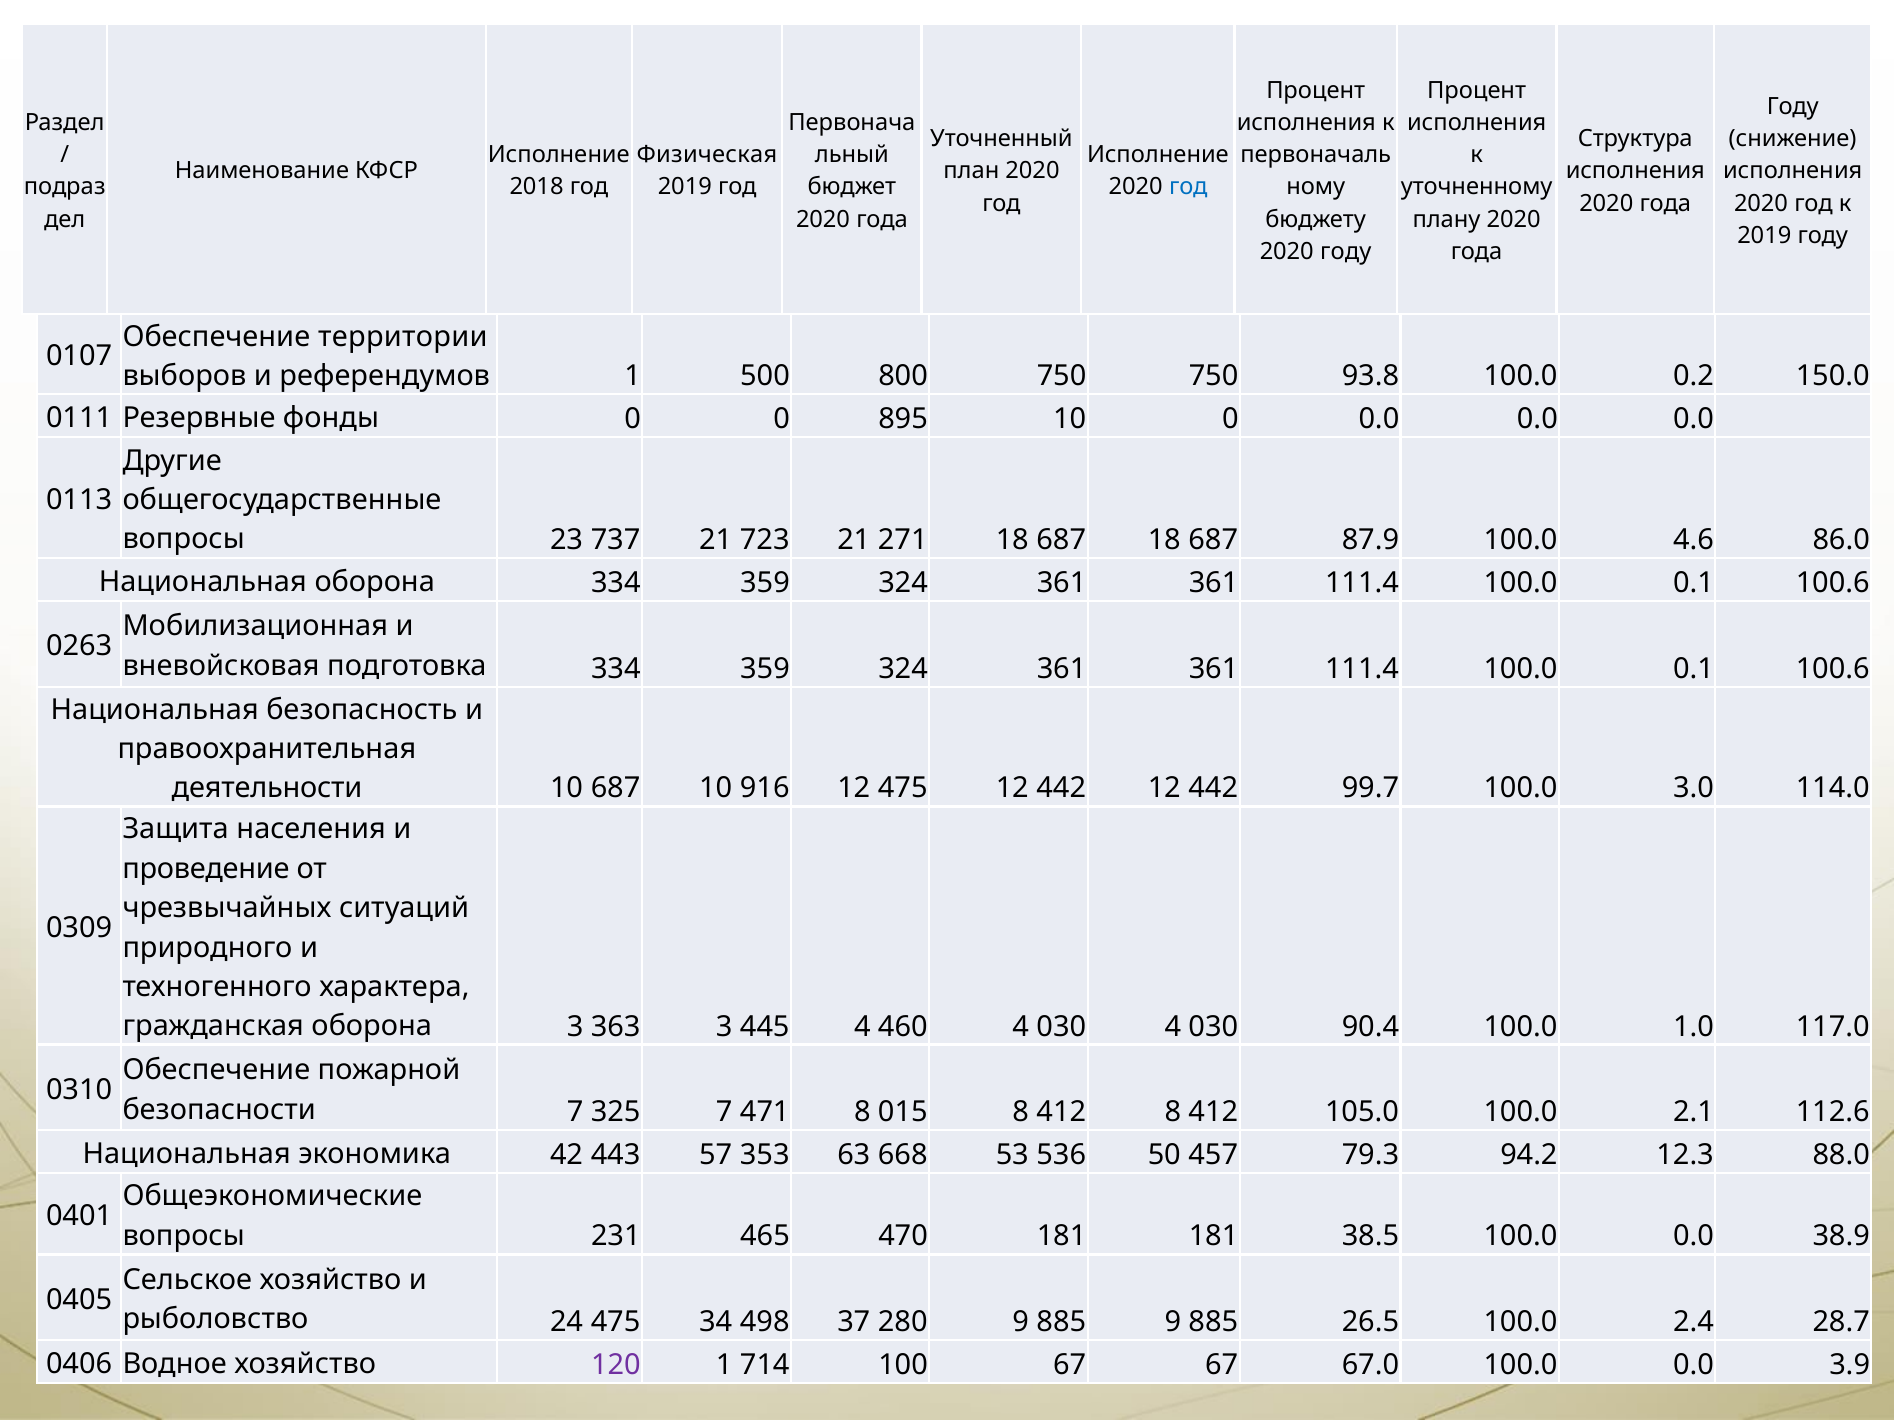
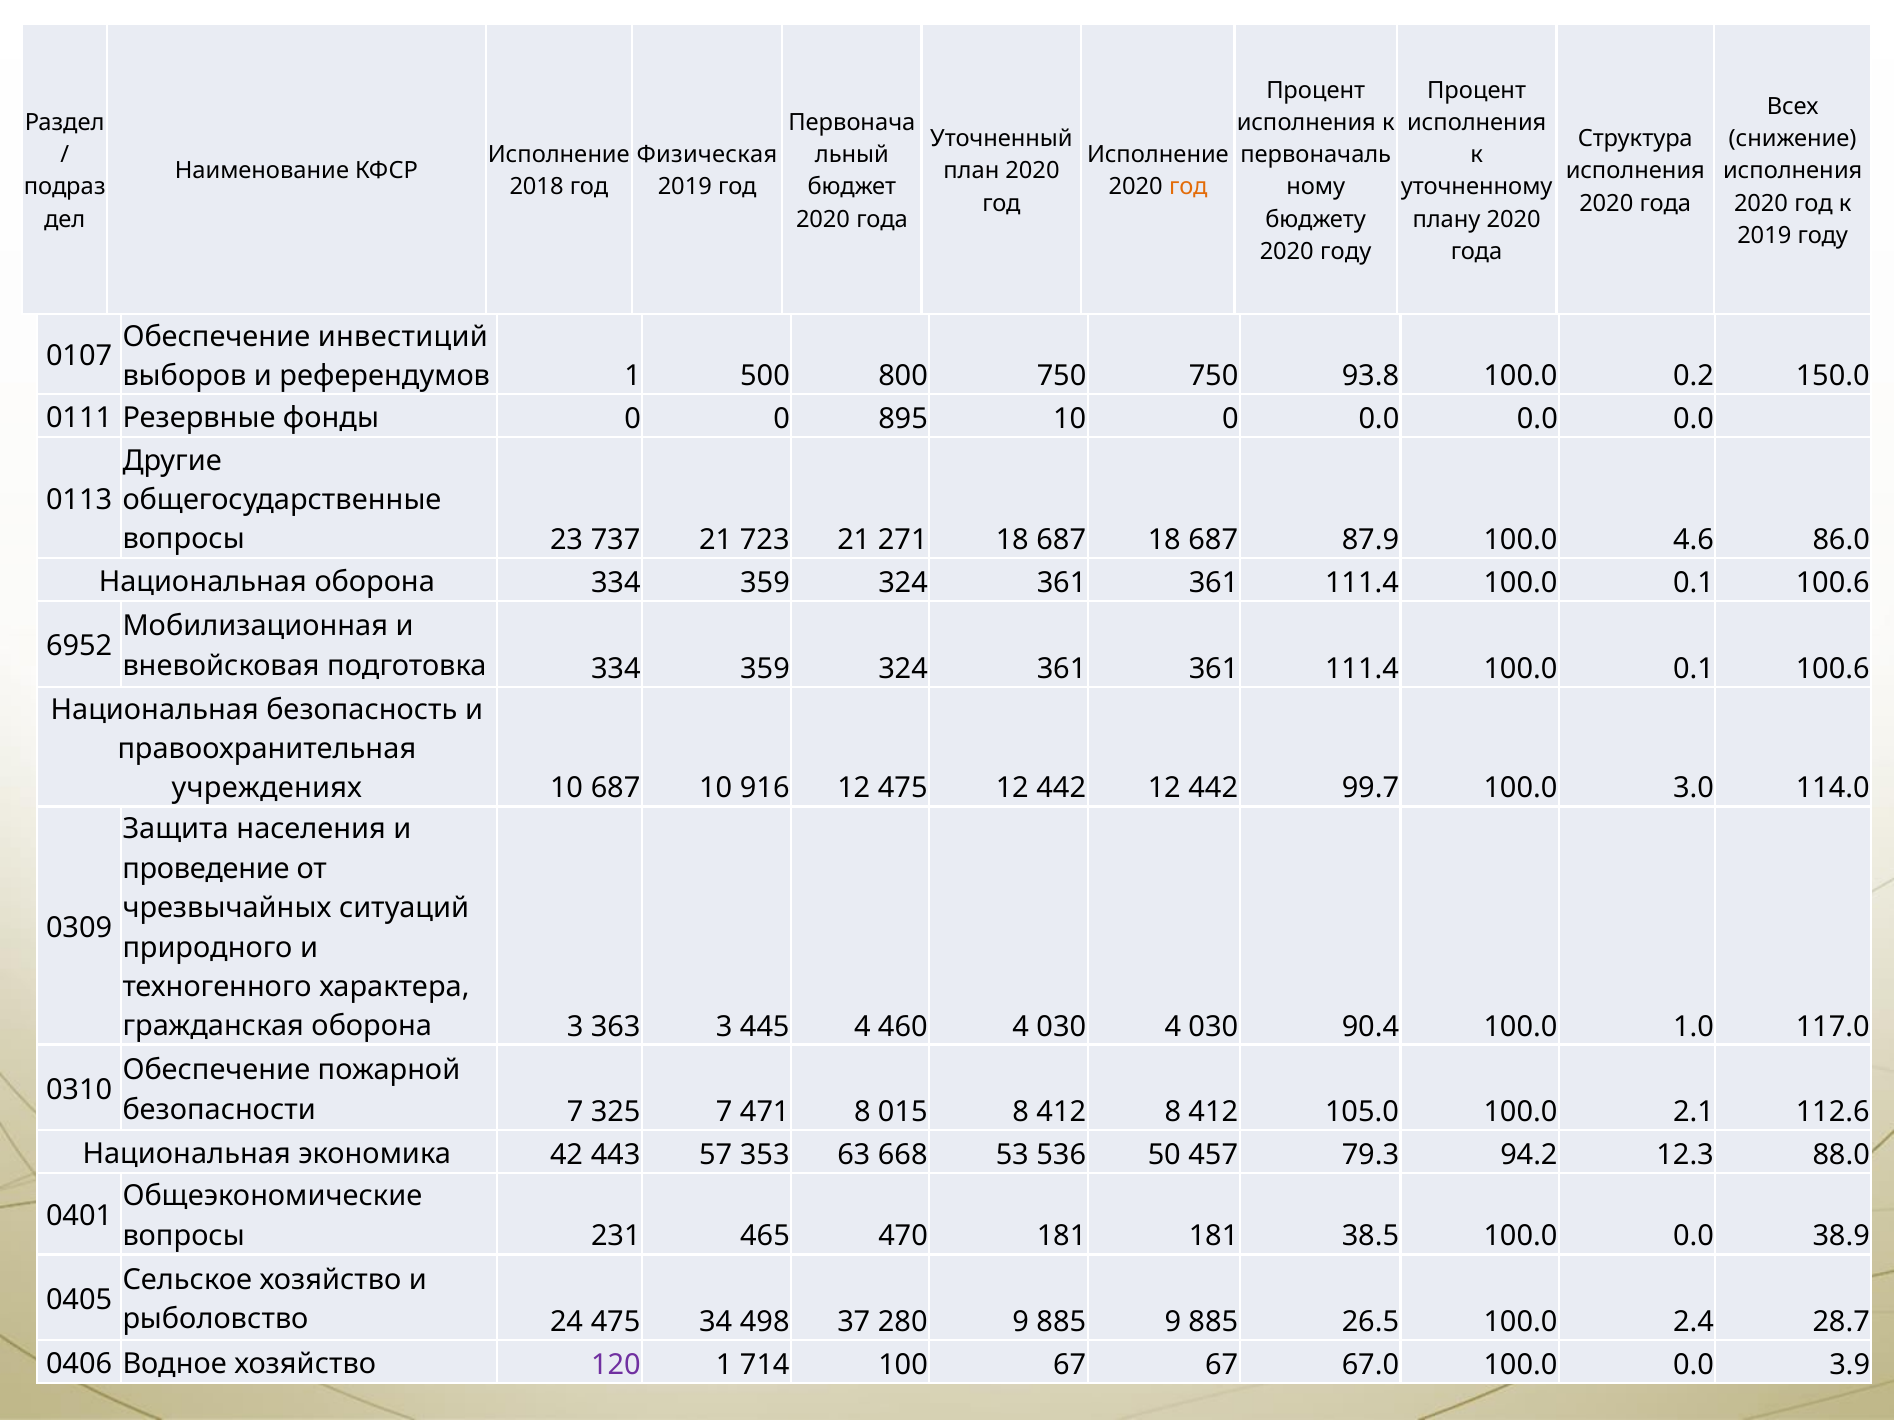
Году at (1793, 107): Году -> Всех
год at (1188, 187) colour: blue -> orange
территории: территории -> инвестиций
0263: 0263 -> 6952
деятельности: деятельности -> учреждениях
